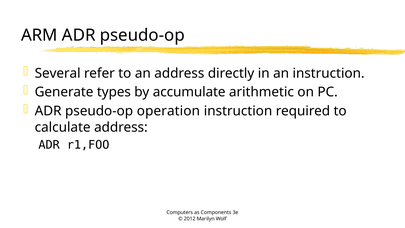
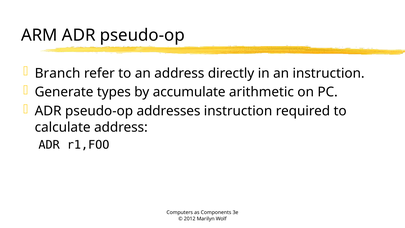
Several: Several -> Branch
operation: operation -> addresses
